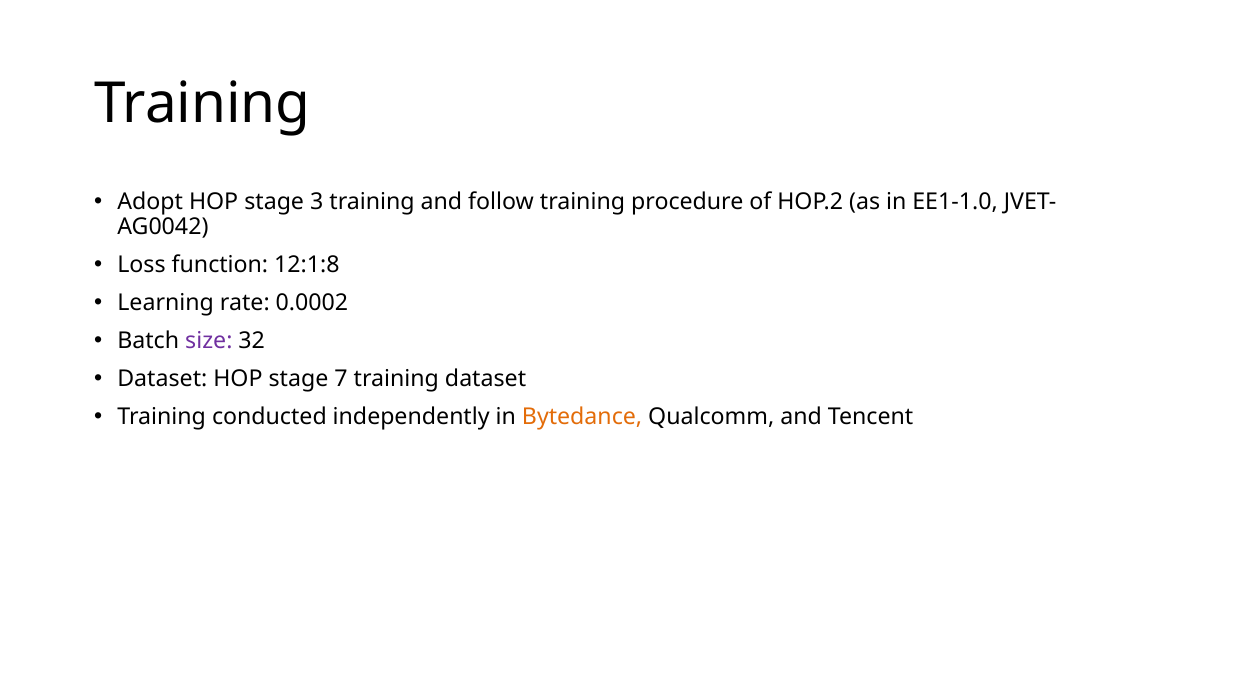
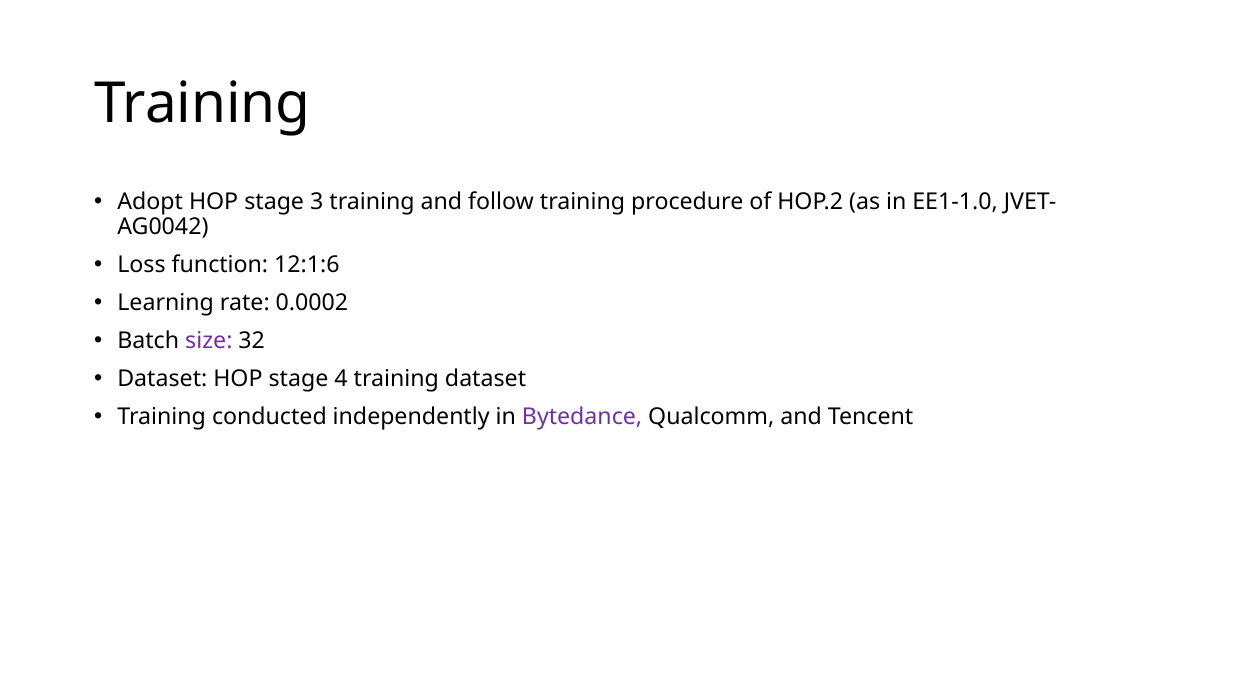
12:1:8: 12:1:8 -> 12:1:6
7: 7 -> 4
Bytedance colour: orange -> purple
